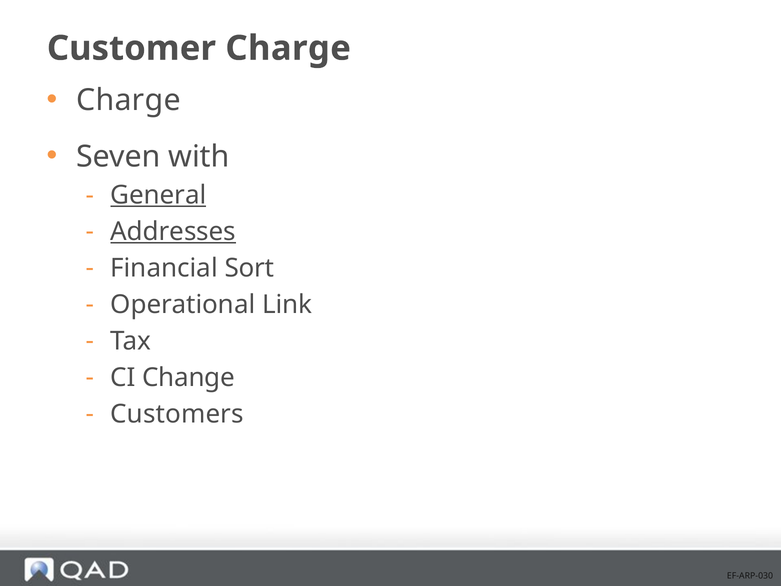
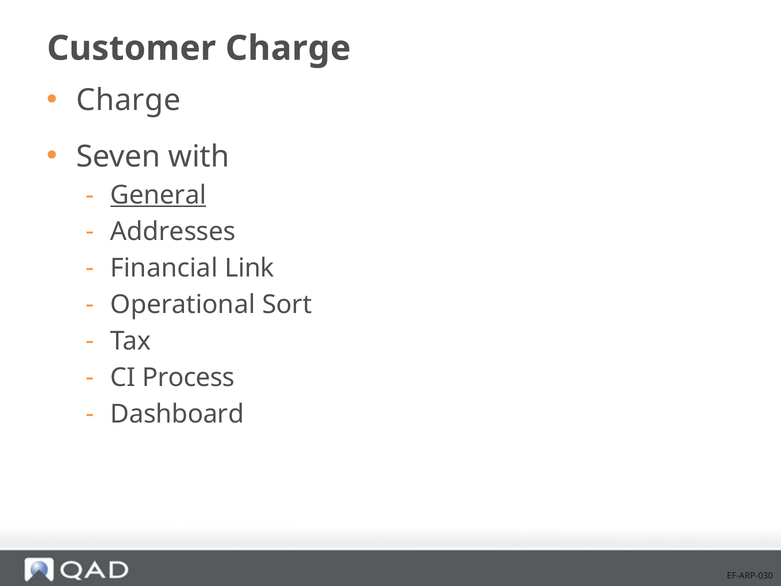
Addresses underline: present -> none
Sort: Sort -> Link
Link: Link -> Sort
Change: Change -> Process
Customers: Customers -> Dashboard
